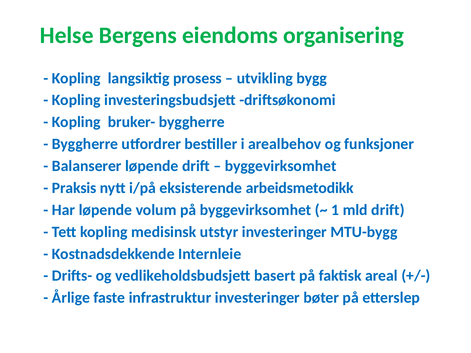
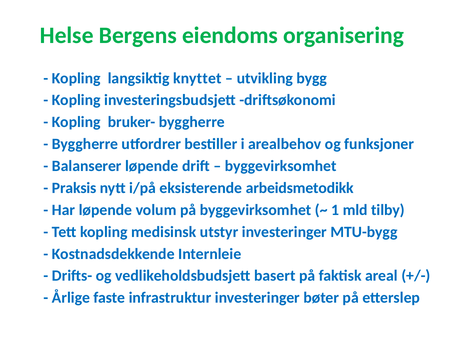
prosess: prosess -> knyttet
mld drift: drift -> tilby
